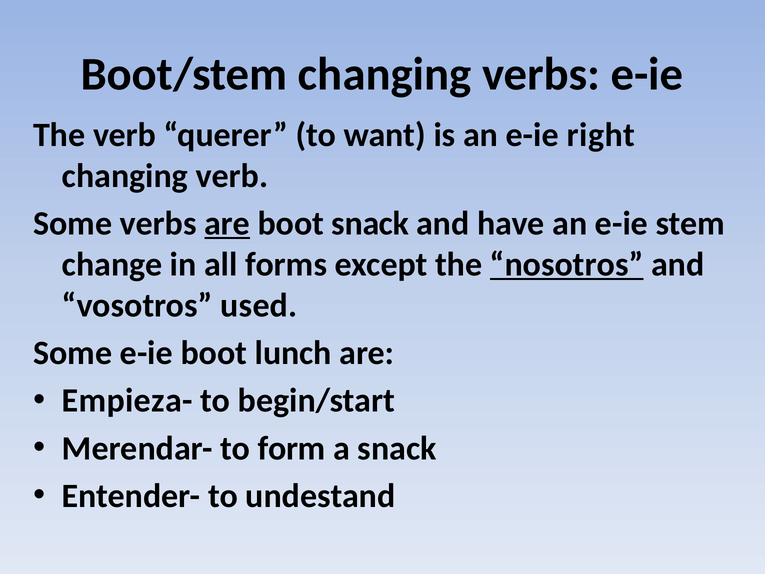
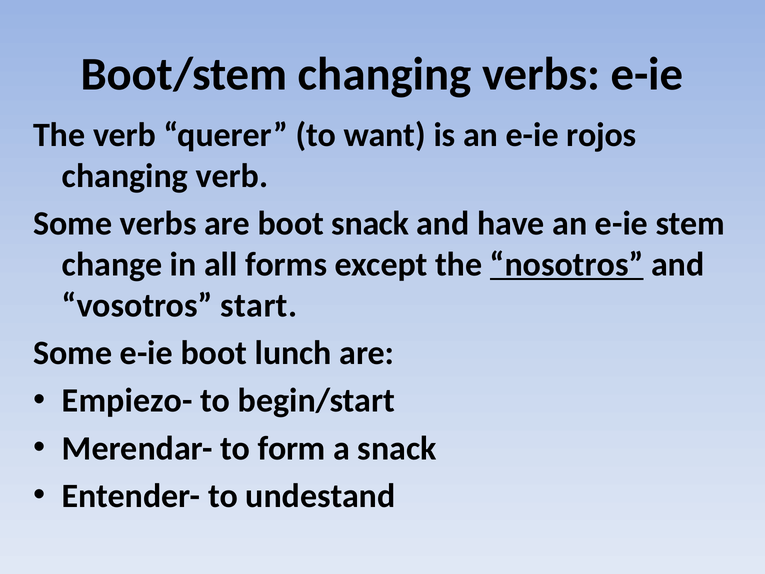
right: right -> rojos
are at (227, 223) underline: present -> none
used: used -> start
Empieza-: Empieza- -> Empiezo-
